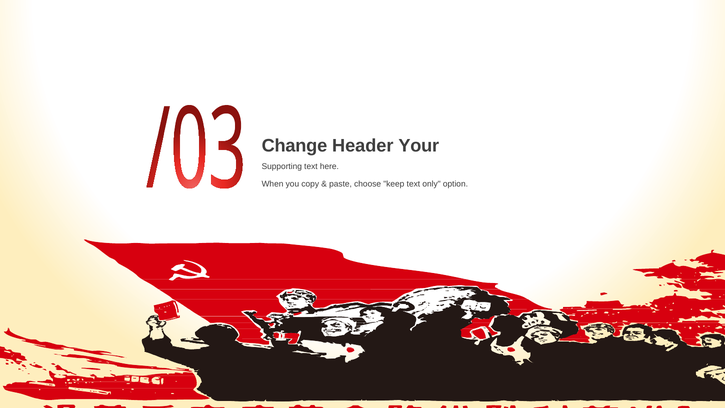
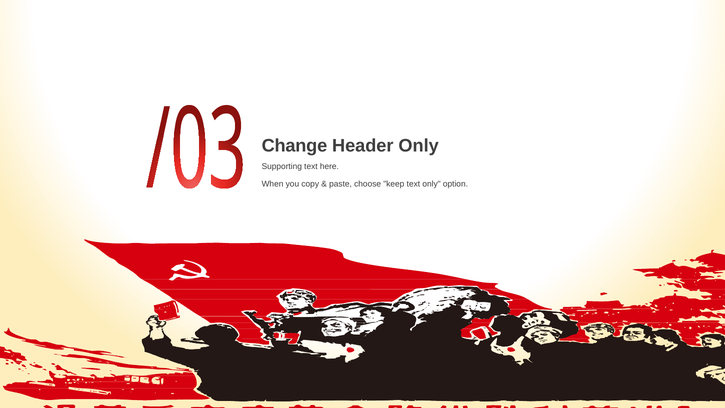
Header Your: Your -> Only
